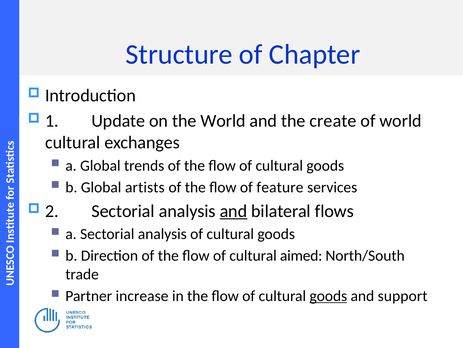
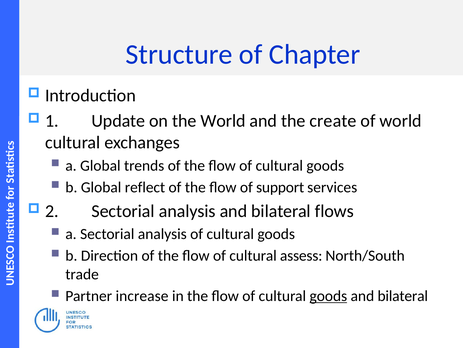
artists: artists -> reflect
feature: feature -> support
and at (233, 211) underline: present -> none
aimed: aimed -> assess
support at (403, 295): support -> bilateral
